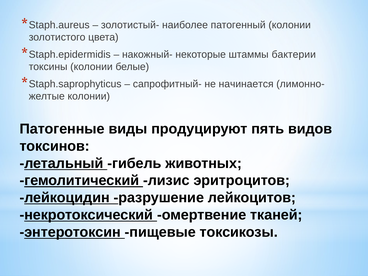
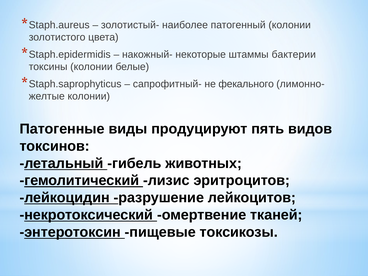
начинается: начинается -> фекального
